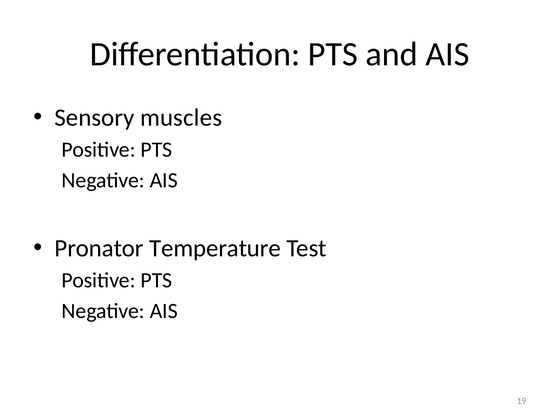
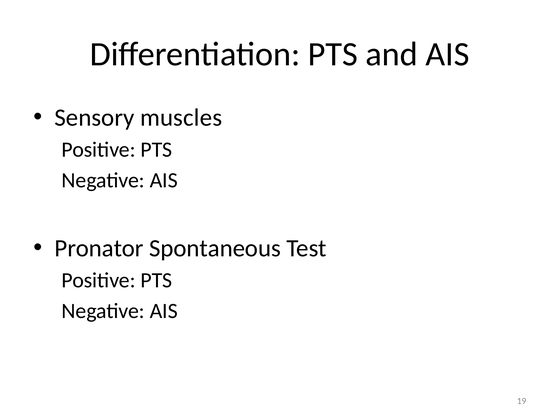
Temperature: Temperature -> Spontaneous
